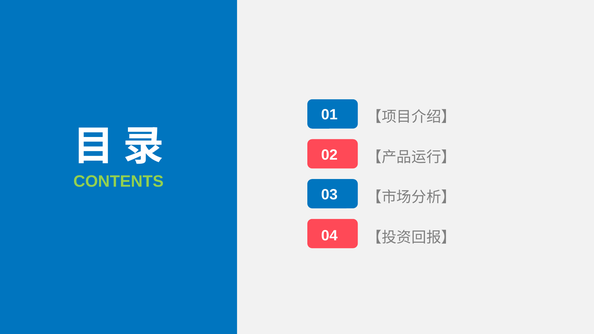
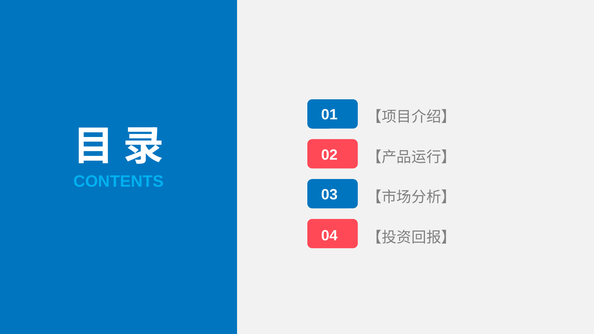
CONTENTS colour: light green -> light blue
